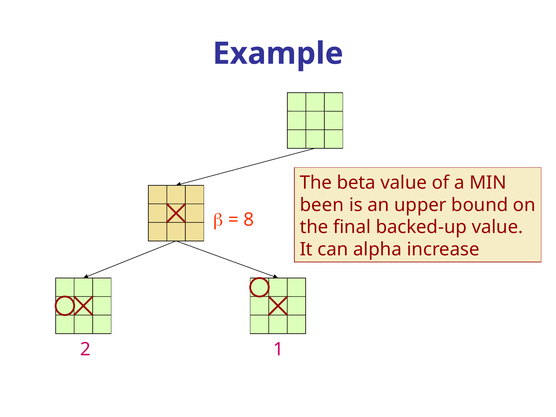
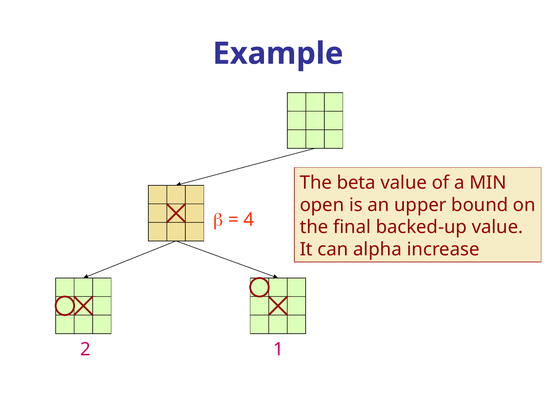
been: been -> open
8: 8 -> 4
